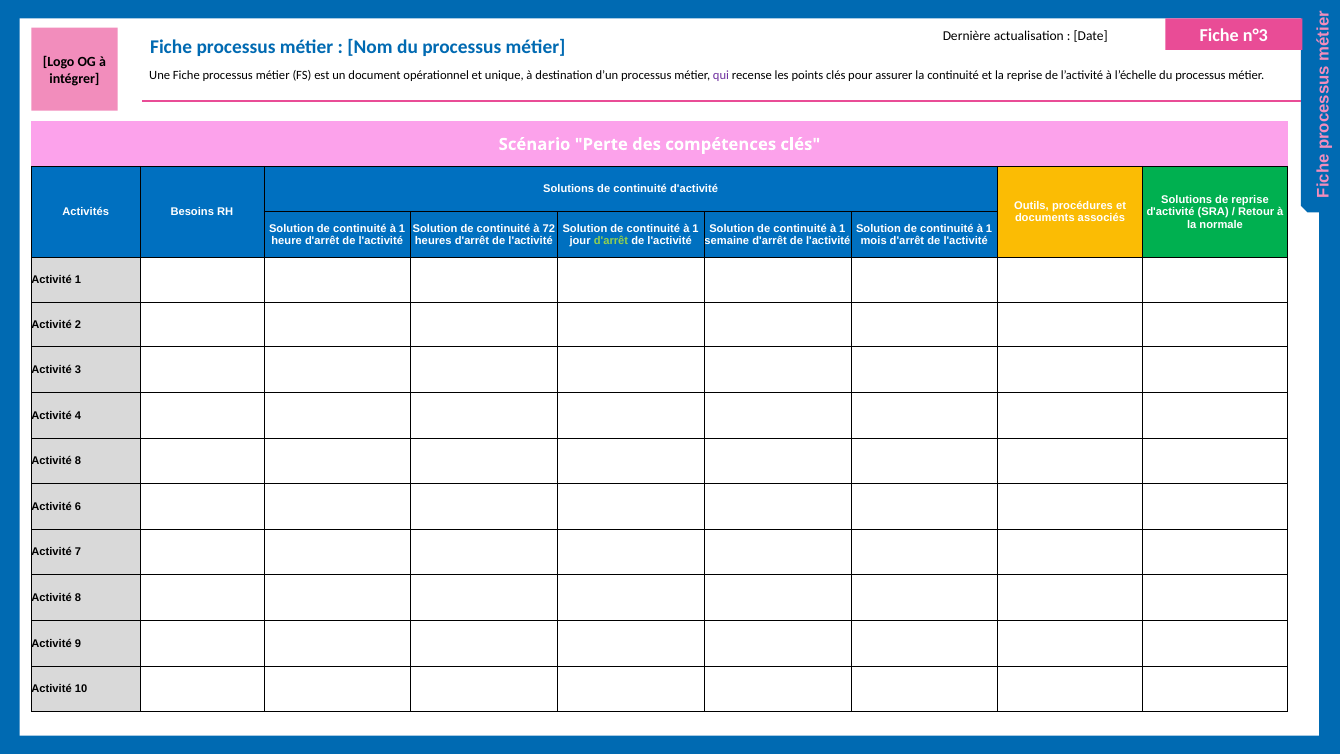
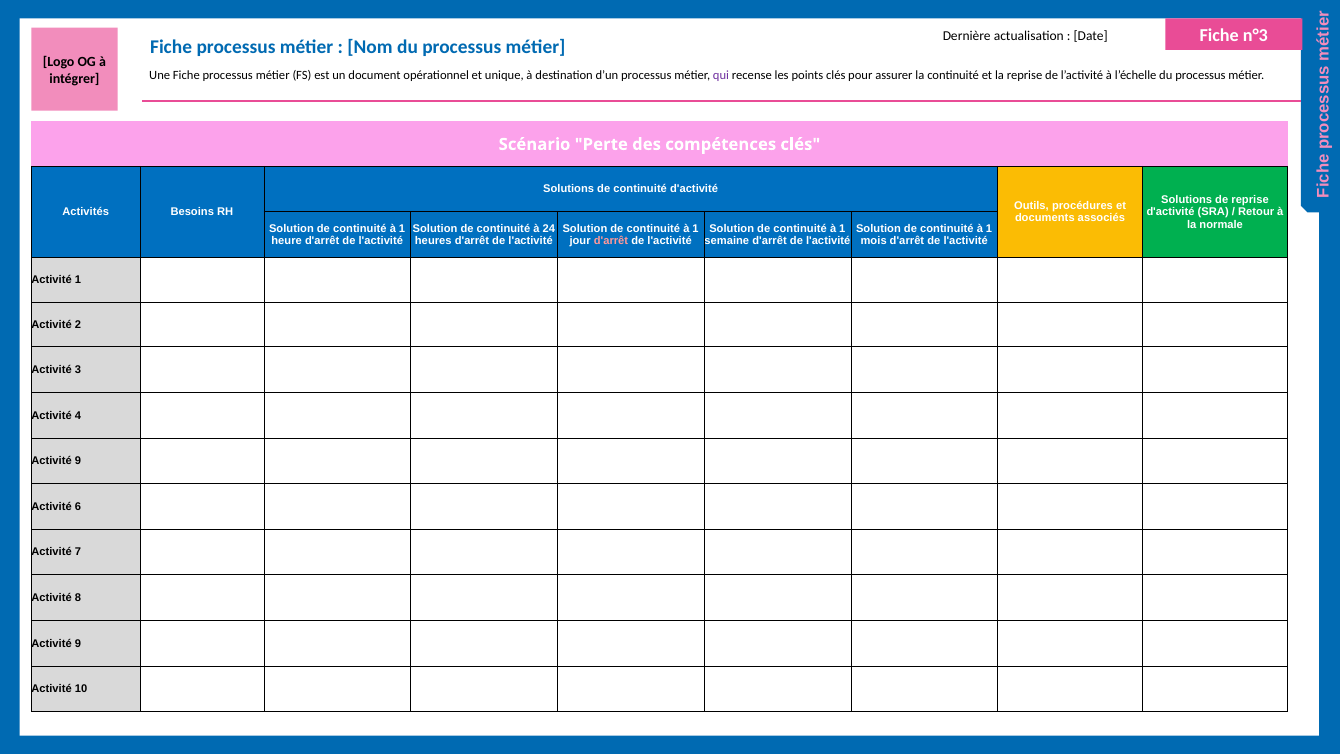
72: 72 -> 24
d'arrêt at (611, 241) colour: light green -> pink
8 at (78, 461): 8 -> 9
